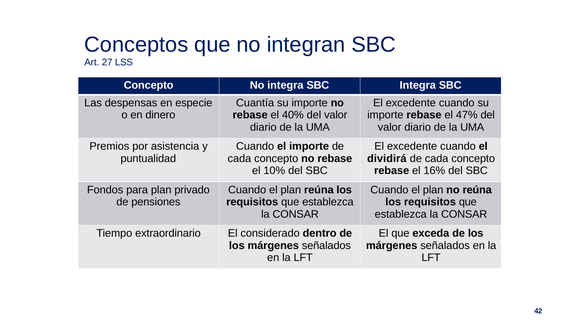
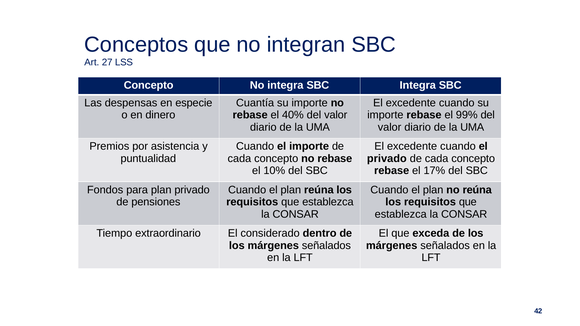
47%: 47% -> 99%
dividirá at (387, 159): dividirá -> privado
16%: 16% -> 17%
